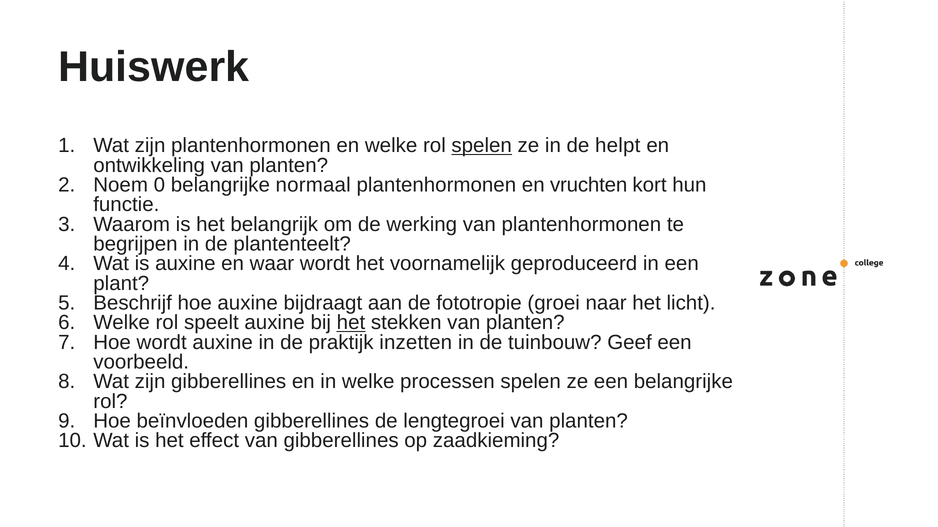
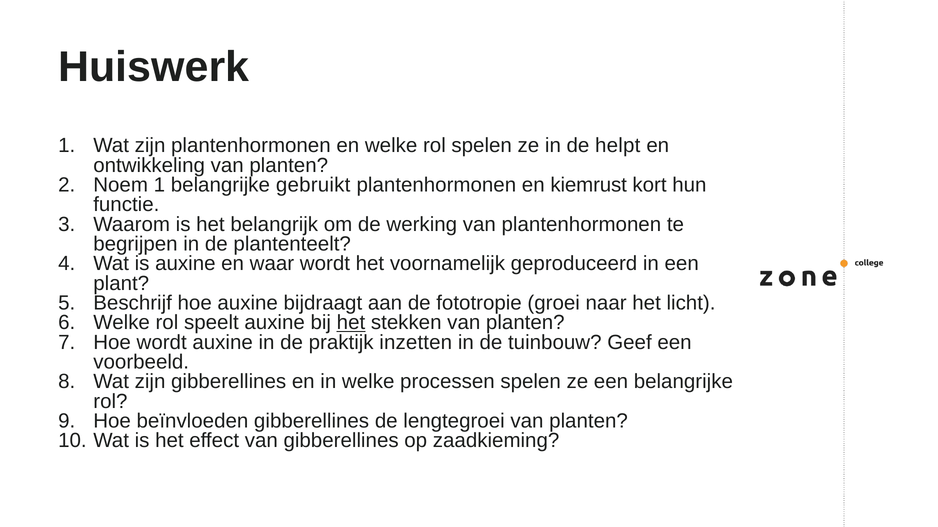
spelen at (482, 146) underline: present -> none
Noem 0: 0 -> 1
normaal: normaal -> gebruikt
vruchten: vruchten -> kiemrust
